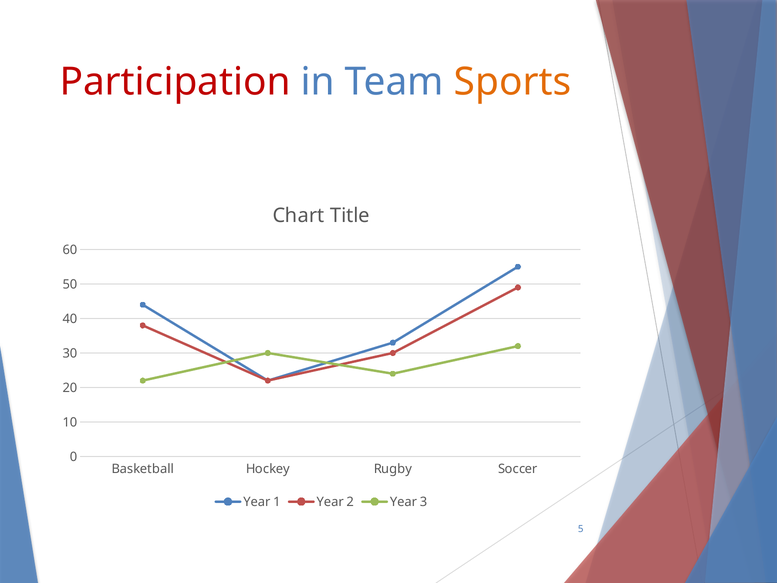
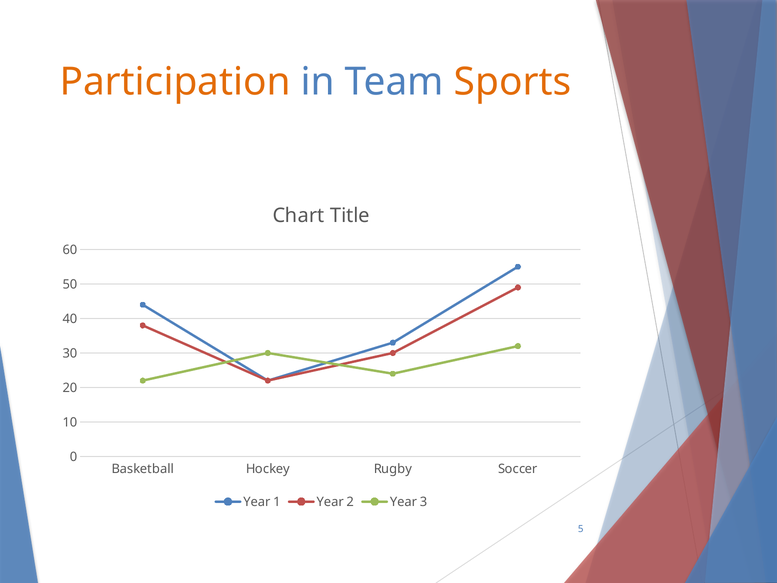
Participation colour: red -> orange
